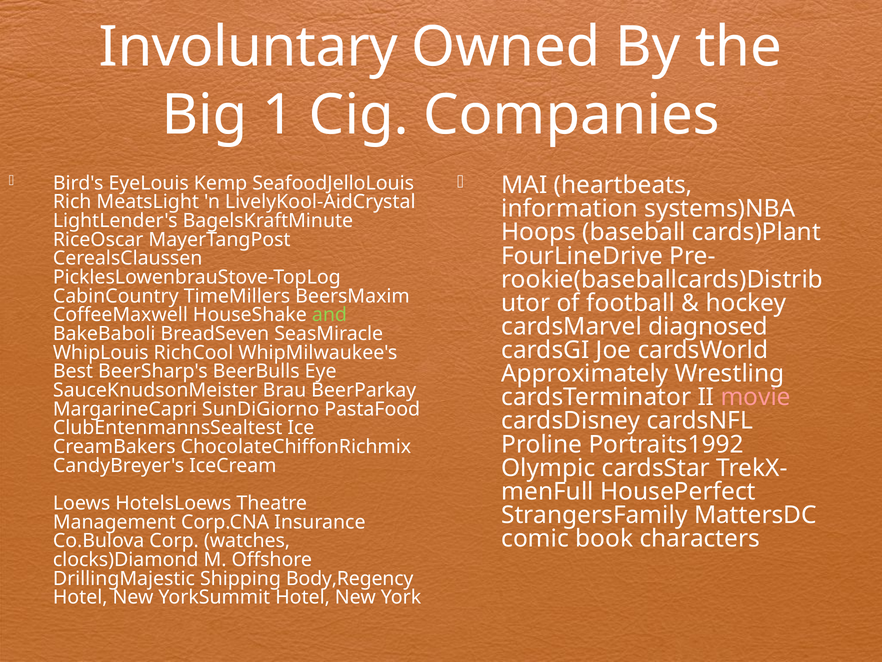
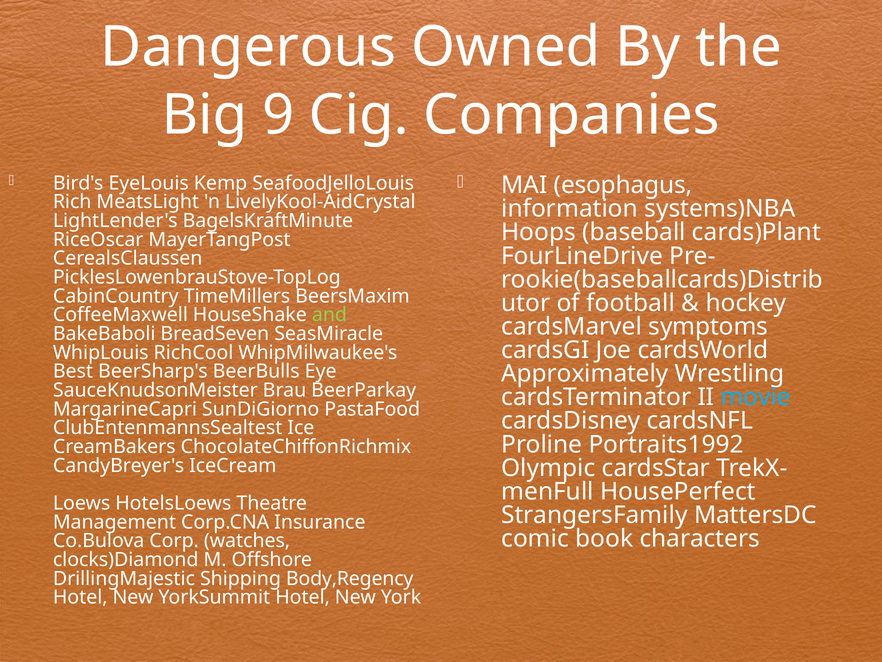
Involuntary: Involuntary -> Dangerous
1: 1 -> 9
heartbeats: heartbeats -> esophagus
diagnosed: diagnosed -> symptoms
movie colour: pink -> light blue
